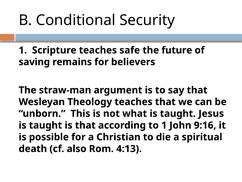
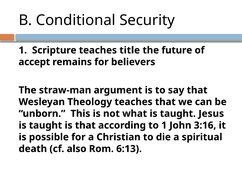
safe: safe -> title
saving: saving -> accept
9:16: 9:16 -> 3:16
4:13: 4:13 -> 6:13
